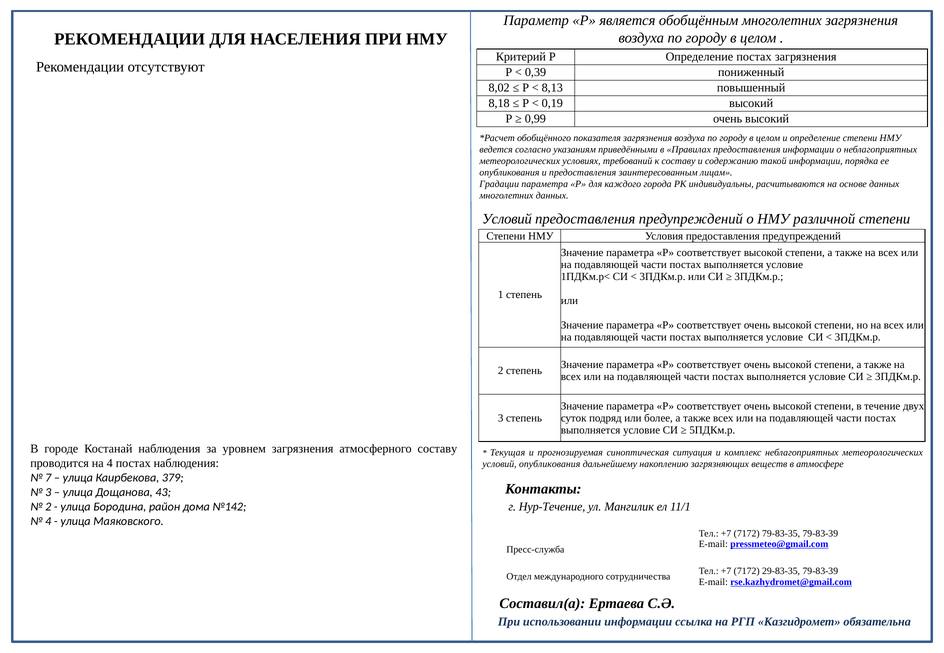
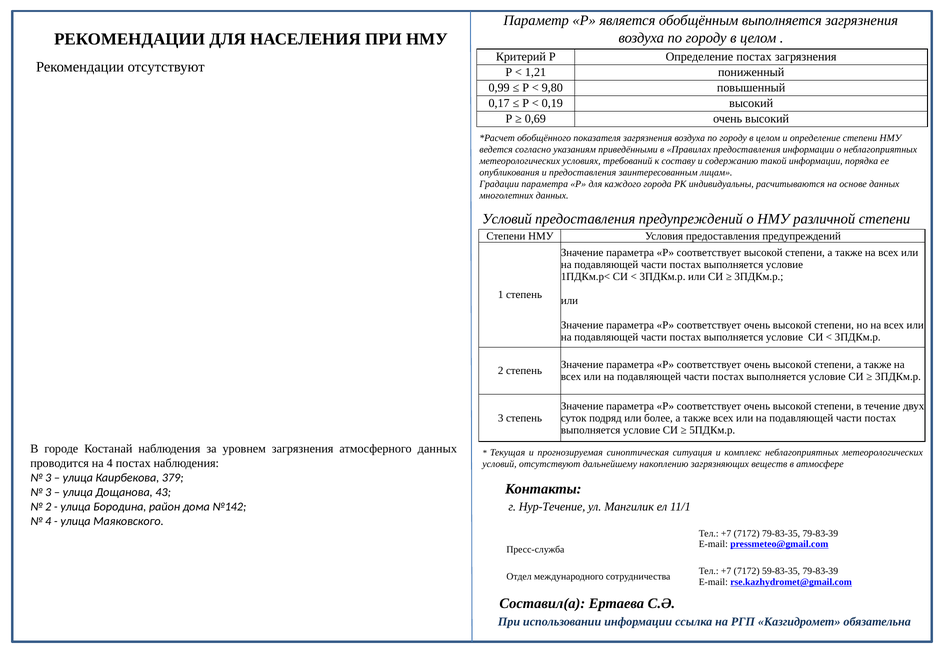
обобщённым многолетних: многолетних -> выполняется
0,39: 0,39 -> 1,21
8,02: 8,02 -> 0,99
8,13: 8,13 -> 9,80
8,18: 8,18 -> 0,17
0,99: 0,99 -> 0,69
атмосферного составу: составу -> данных
условий опубликования: опубликования -> отсутствуют
7 at (48, 478): 7 -> 3
29-83-35: 29-83-35 -> 59-83-35
